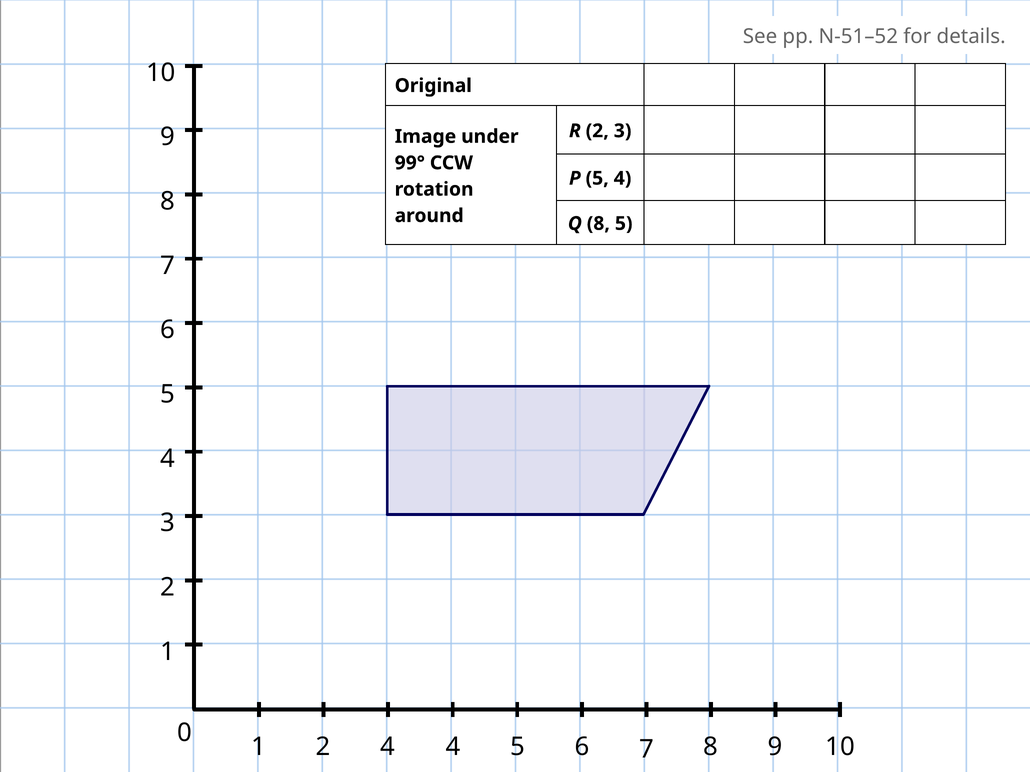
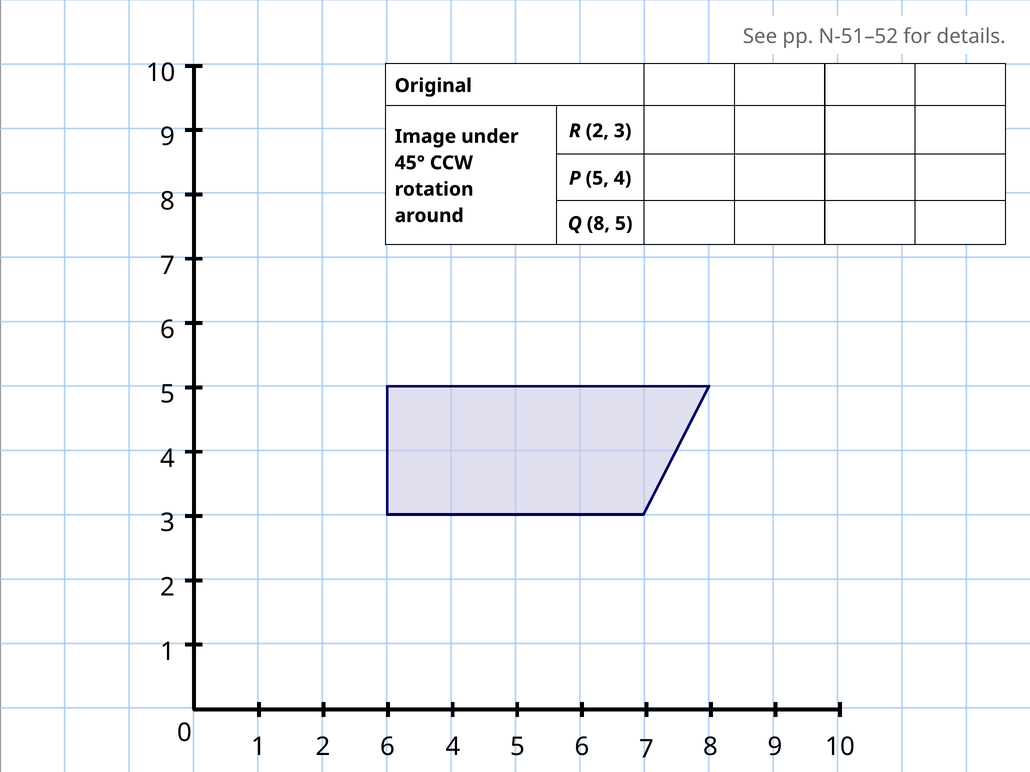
99°: 99° -> 45°
2 4: 4 -> 6
